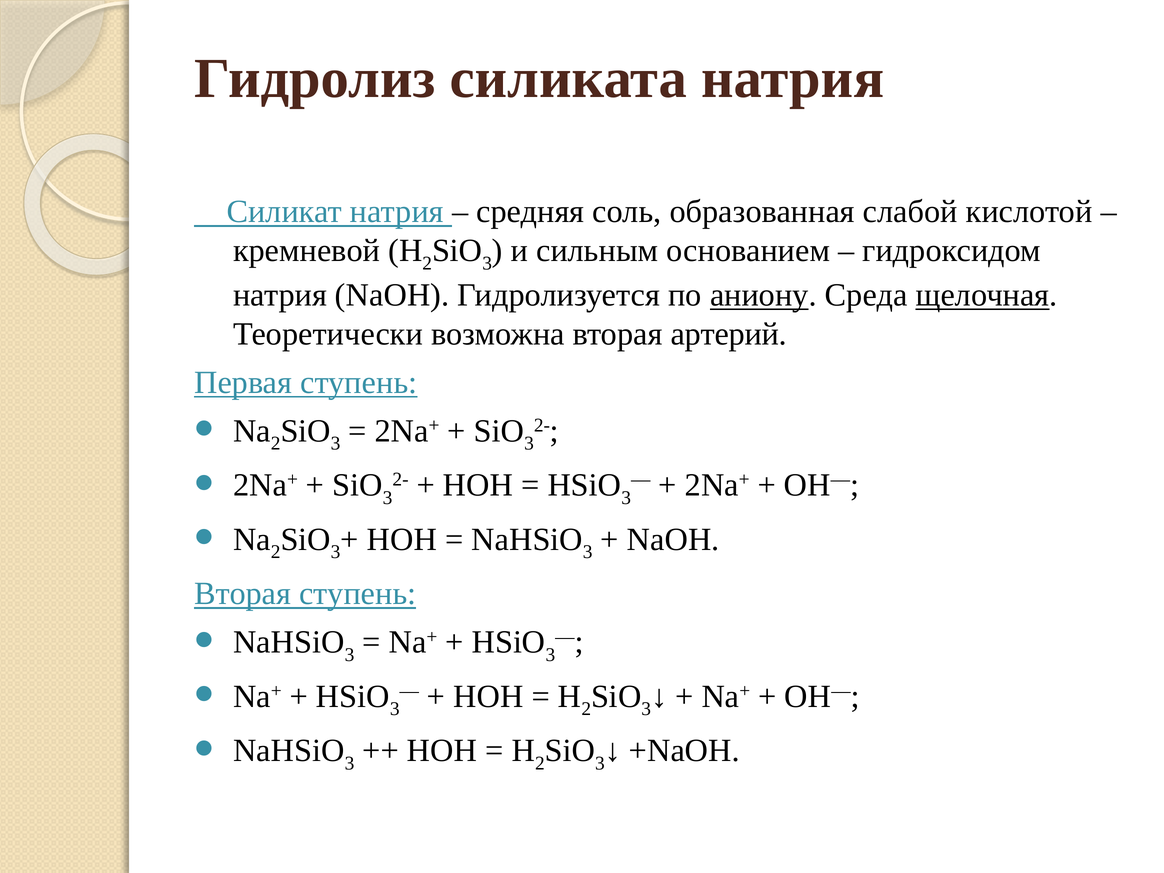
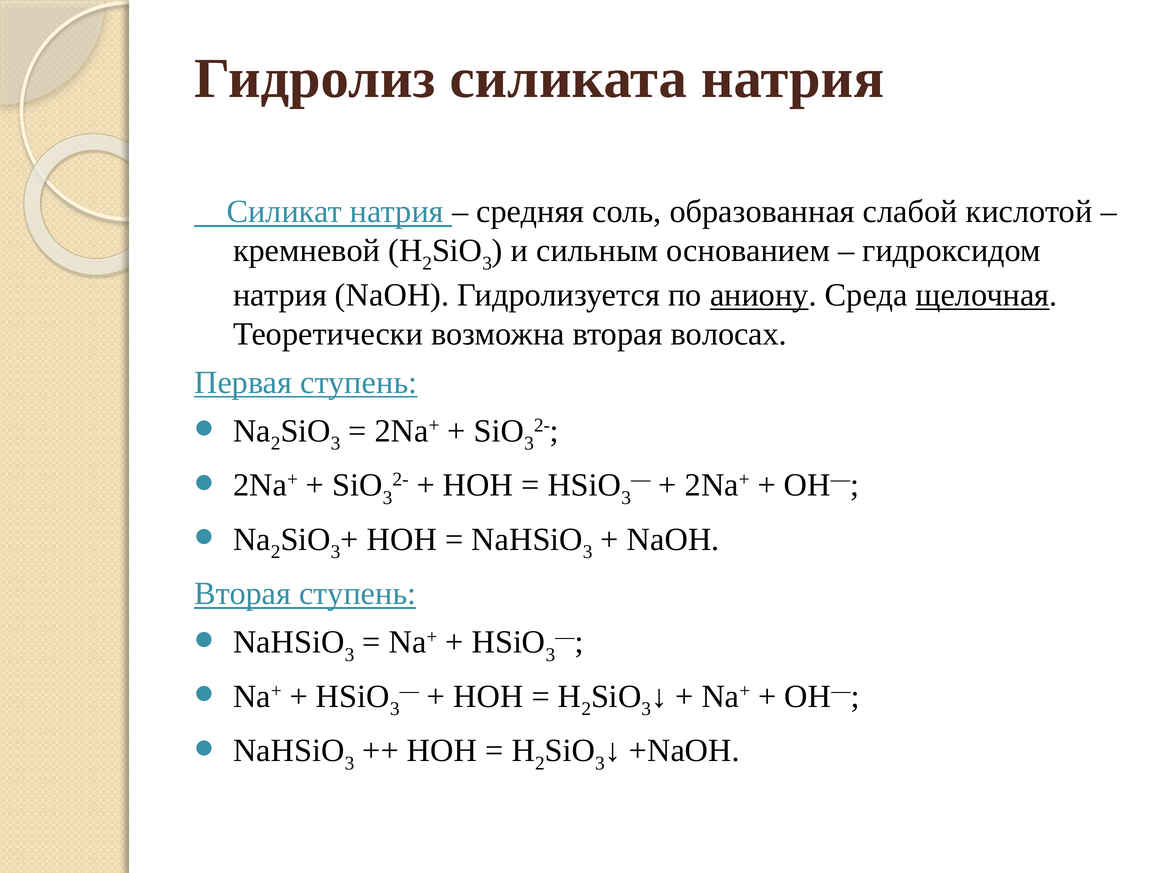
артерий: артерий -> волосах
